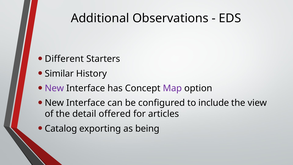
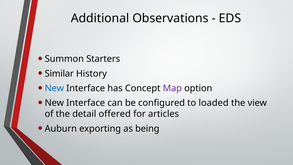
Different: Different -> Summon
New at (54, 88) colour: purple -> blue
include: include -> loaded
Catalog: Catalog -> Auburn
